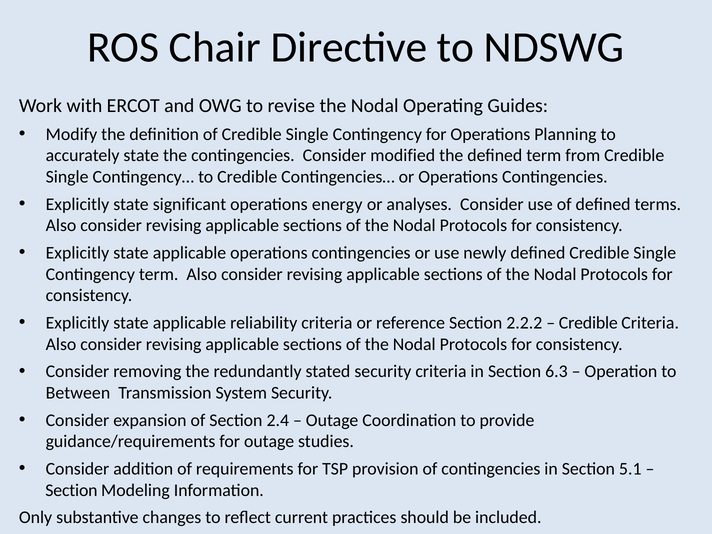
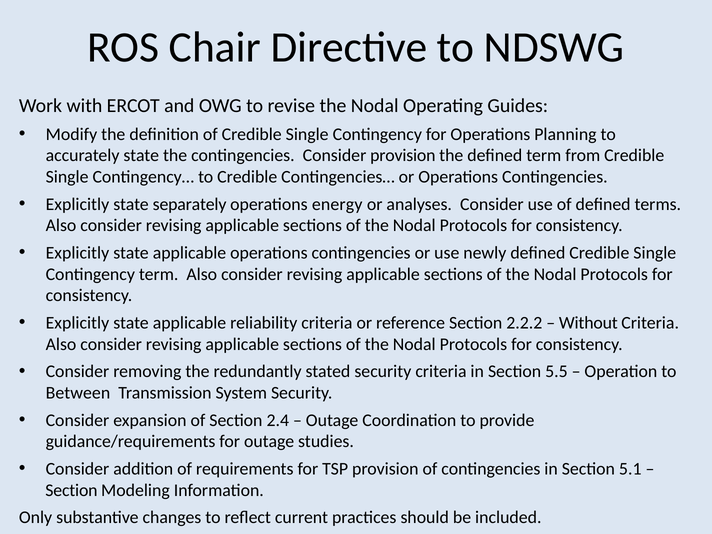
Consider modified: modified -> provision
significant: significant -> separately
Credible at (588, 323): Credible -> Without
6.3: 6.3 -> 5.5
